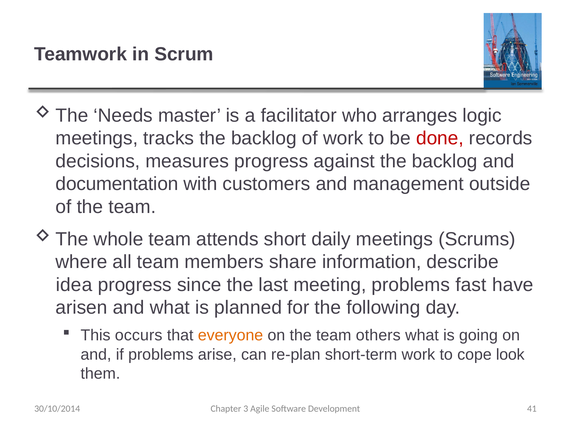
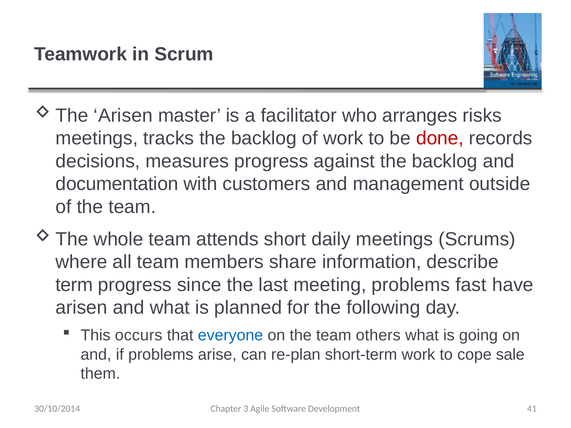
Needs at (123, 115): Needs -> Arisen
logic: logic -> risks
idea: idea -> term
everyone colour: orange -> blue
look: look -> sale
